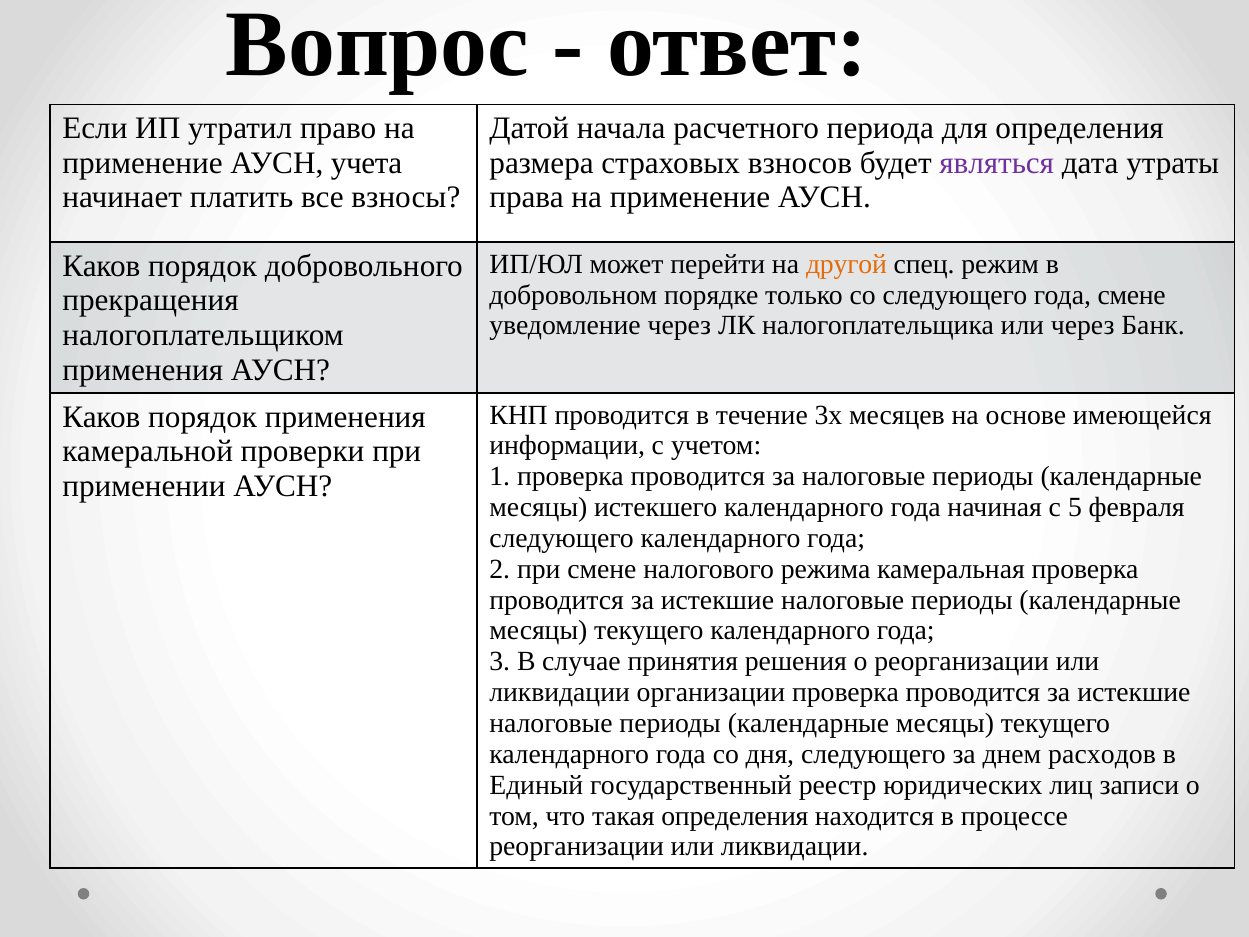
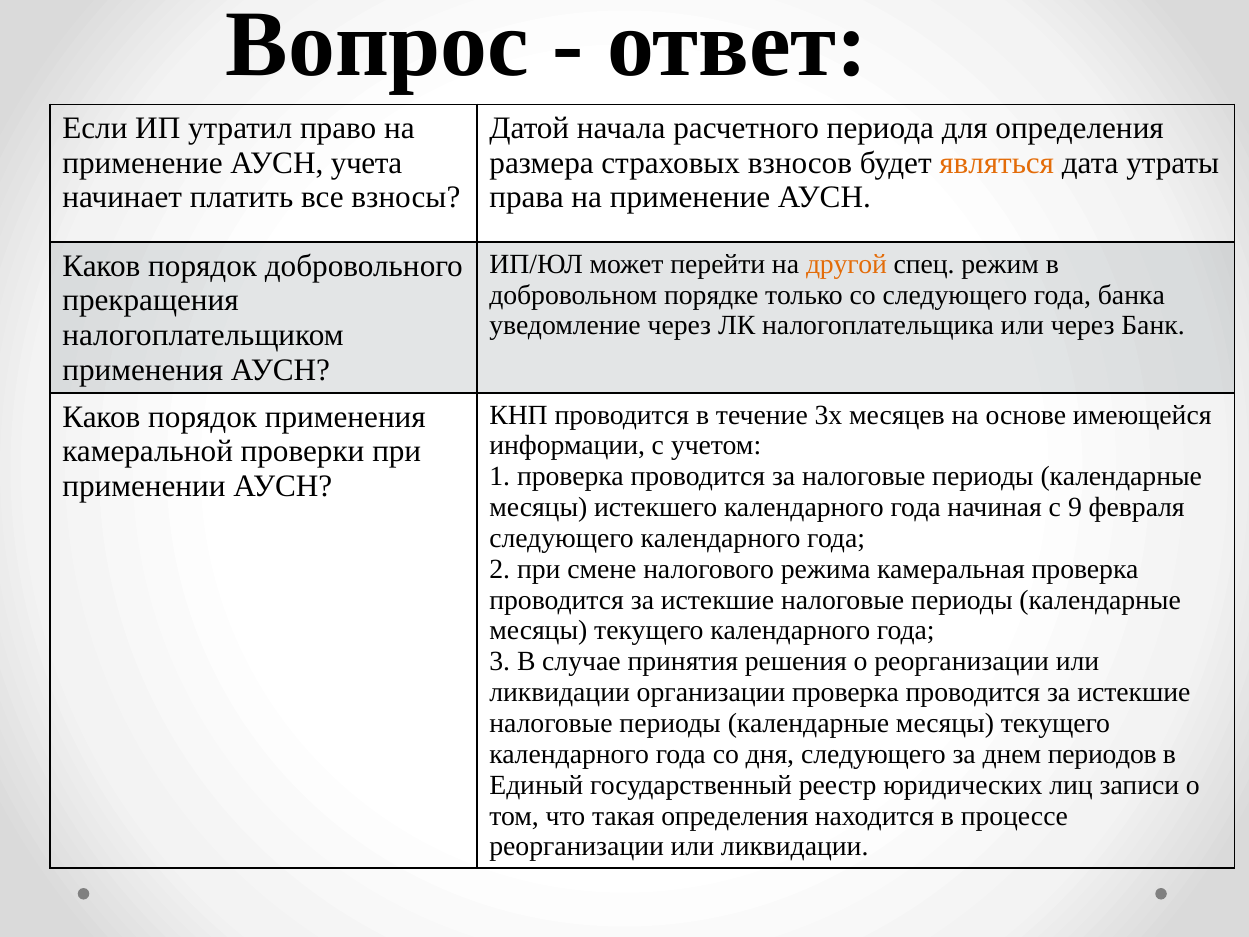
являться colour: purple -> orange
года смене: смене -> банка
5: 5 -> 9
расходов: расходов -> периодов
